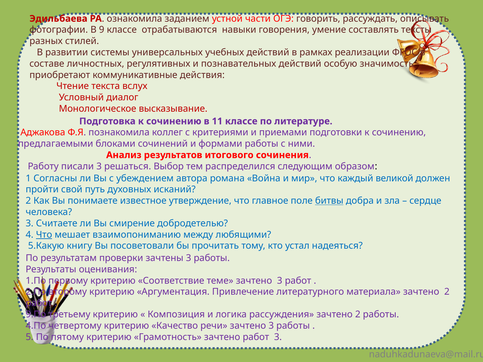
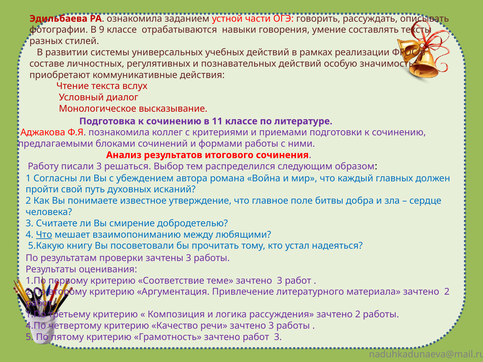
великой: великой -> главных
битвы underline: present -> none
9.По at (36, 315): 9.По -> 1.По
